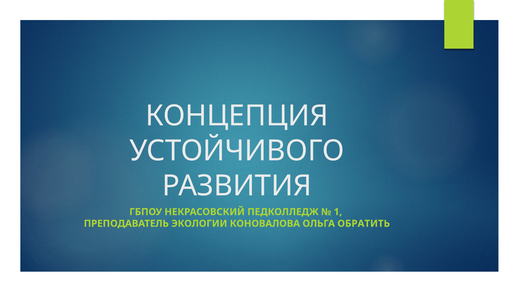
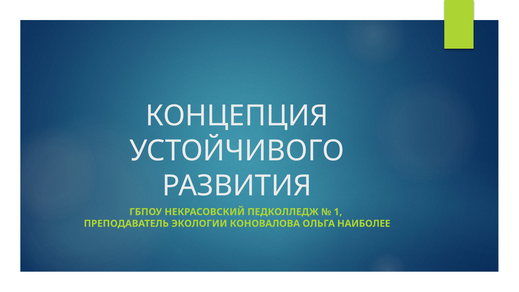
ОБРАТИТЬ: ОБРАТИТЬ -> НАИБОЛЕЕ
